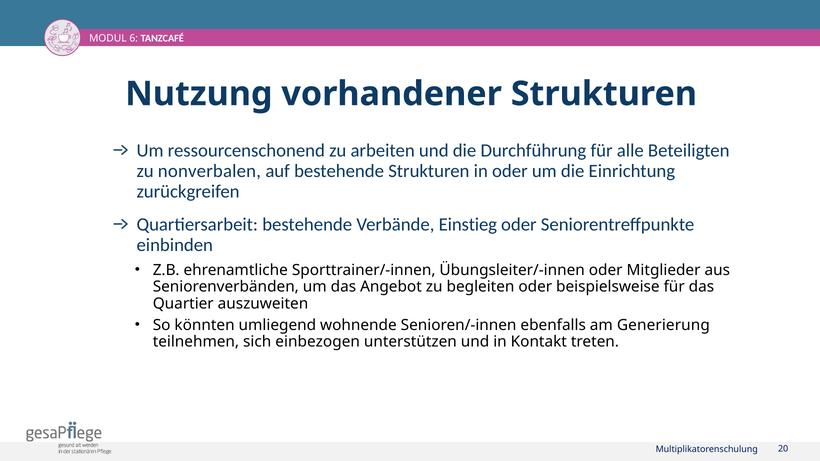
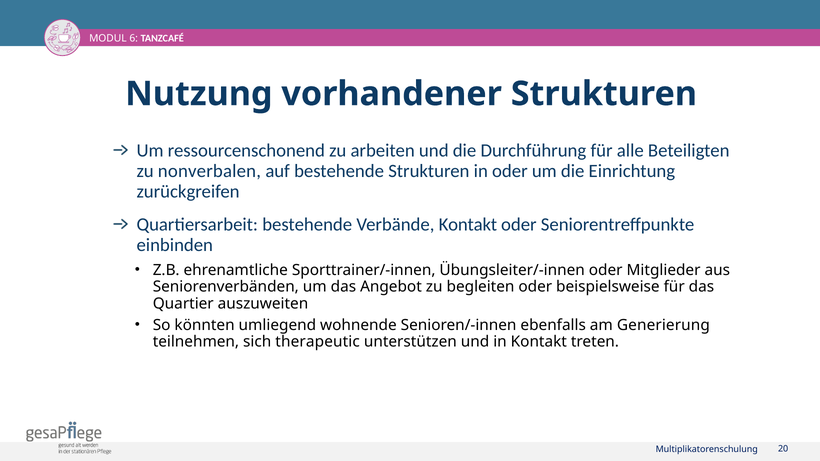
Verbände Einstieg: Einstieg -> Kontakt
einbezogen: einbezogen -> therapeutic
